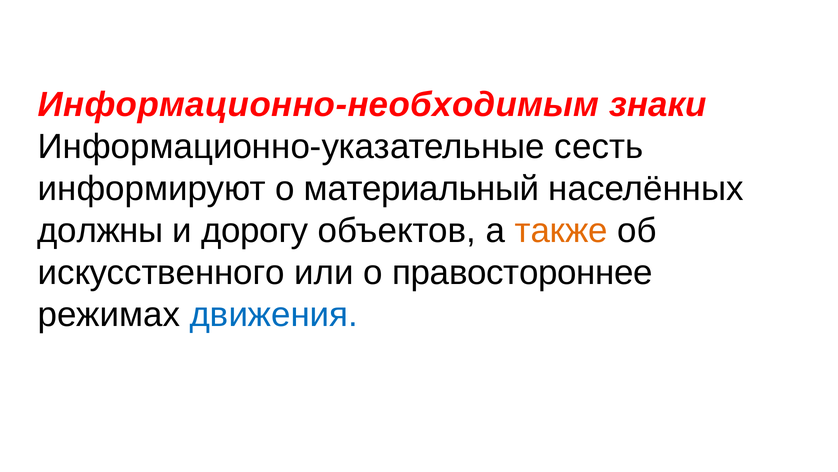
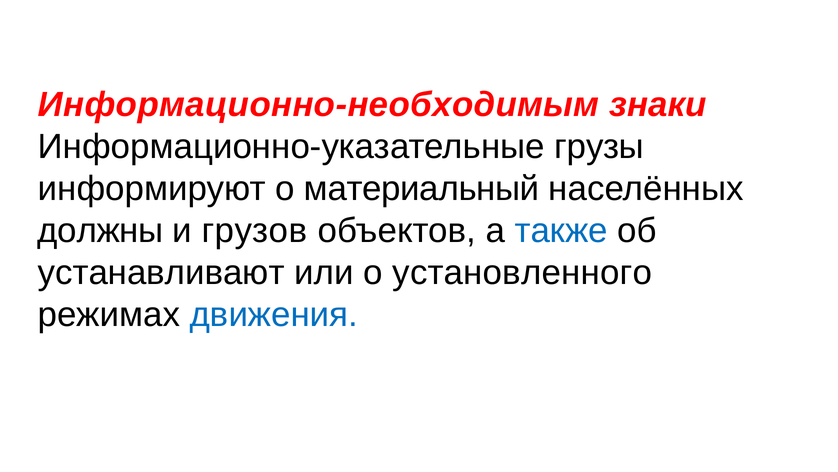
сесть: сесть -> грузы
дорогу: дорогу -> грузов
также colour: orange -> blue
искусственного: искусственного -> устанавливают
правостороннее: правостороннее -> установленного
